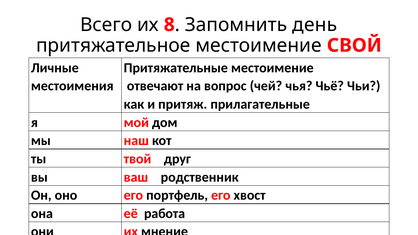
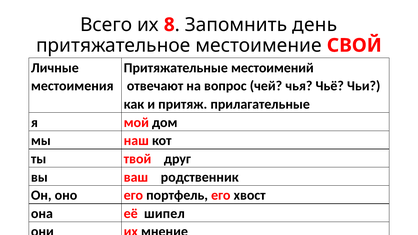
Притяжательные местоимение: местоимение -> местоимений
работа: работа -> шипел
